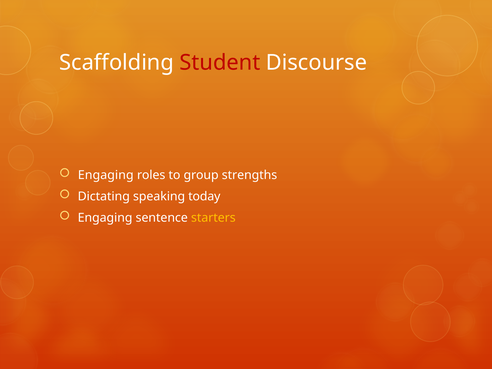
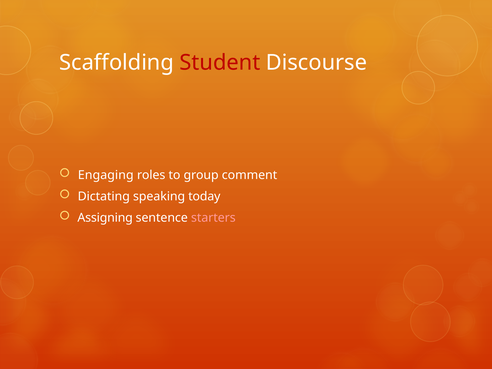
strengths: strengths -> comment
Engaging at (105, 218): Engaging -> Assigning
starters colour: yellow -> pink
